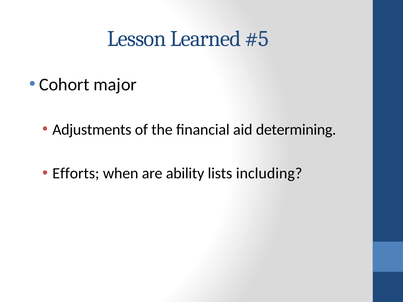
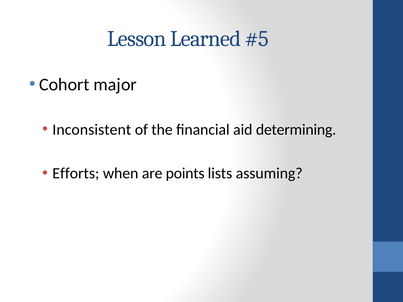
Adjustments: Adjustments -> Inconsistent
ability: ability -> points
including: including -> assuming
